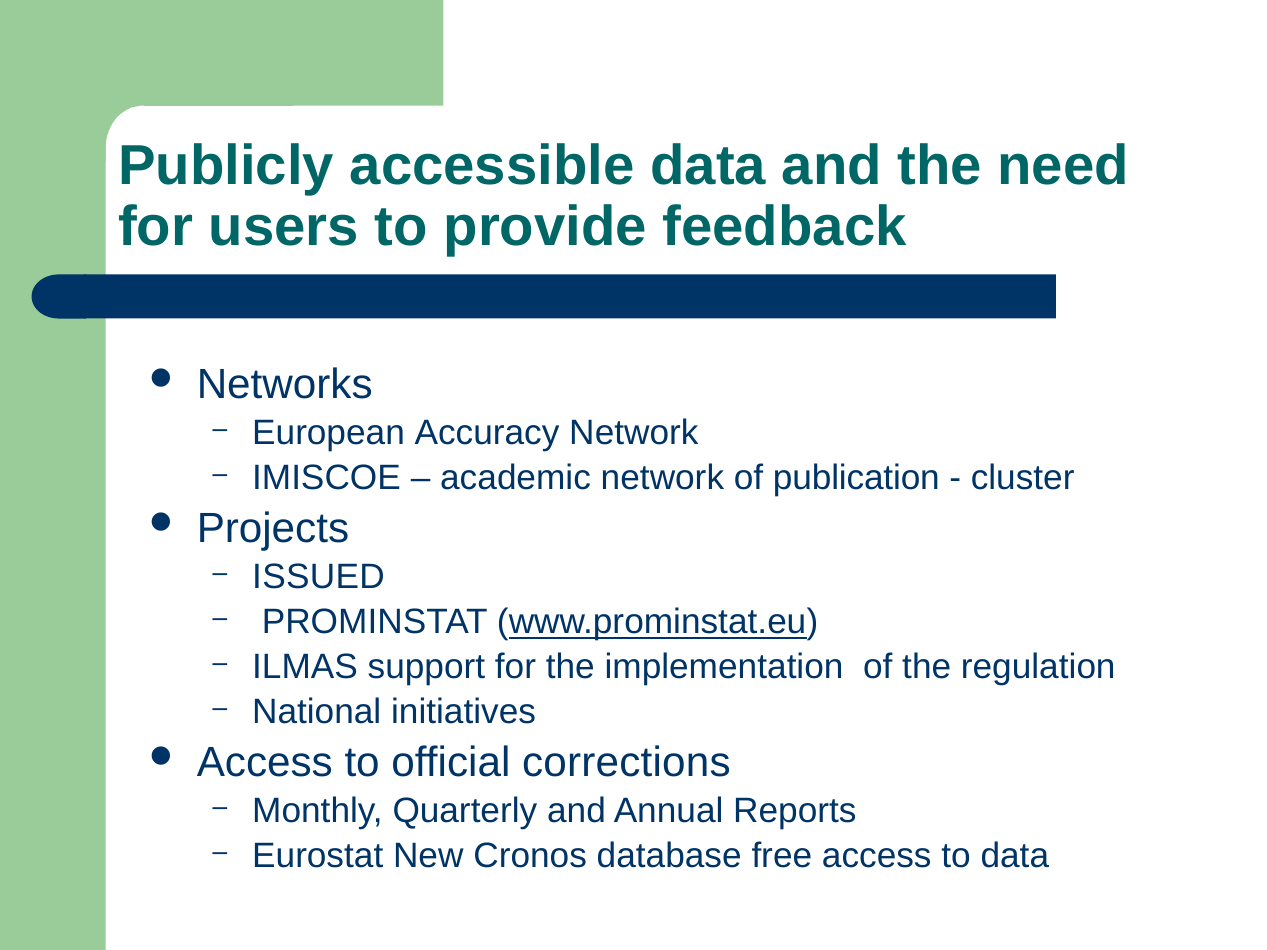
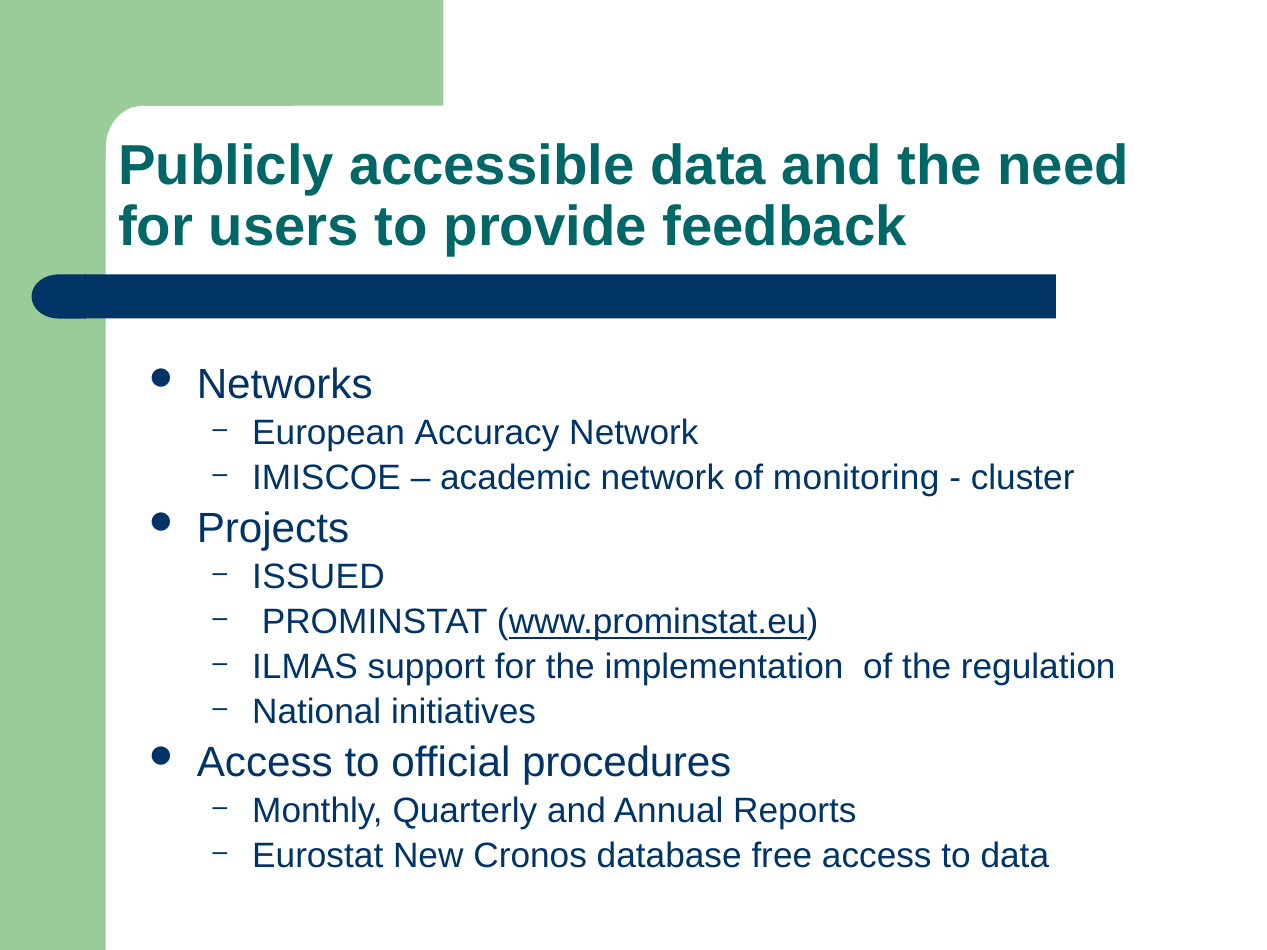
publication: publication -> monitoring
corrections: corrections -> procedures
